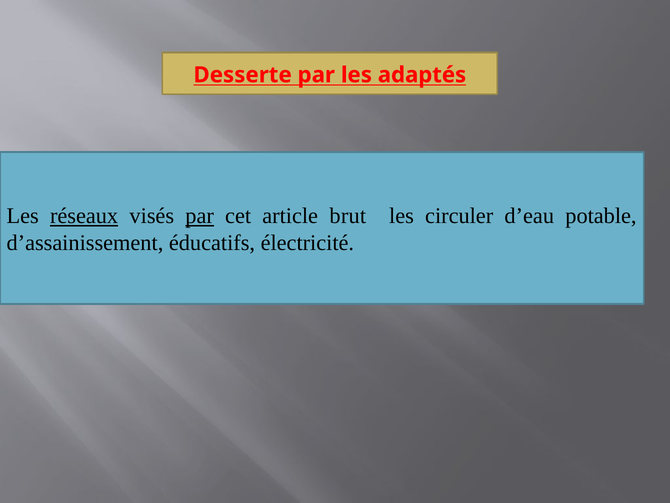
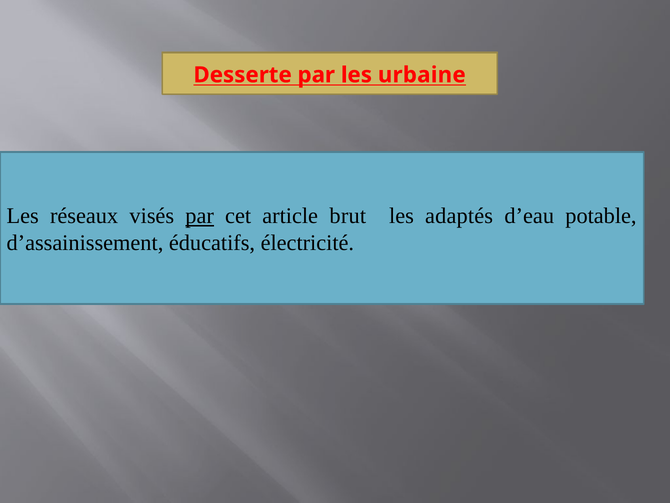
adaptés: adaptés -> urbaine
réseaux underline: present -> none
circuler: circuler -> adaptés
